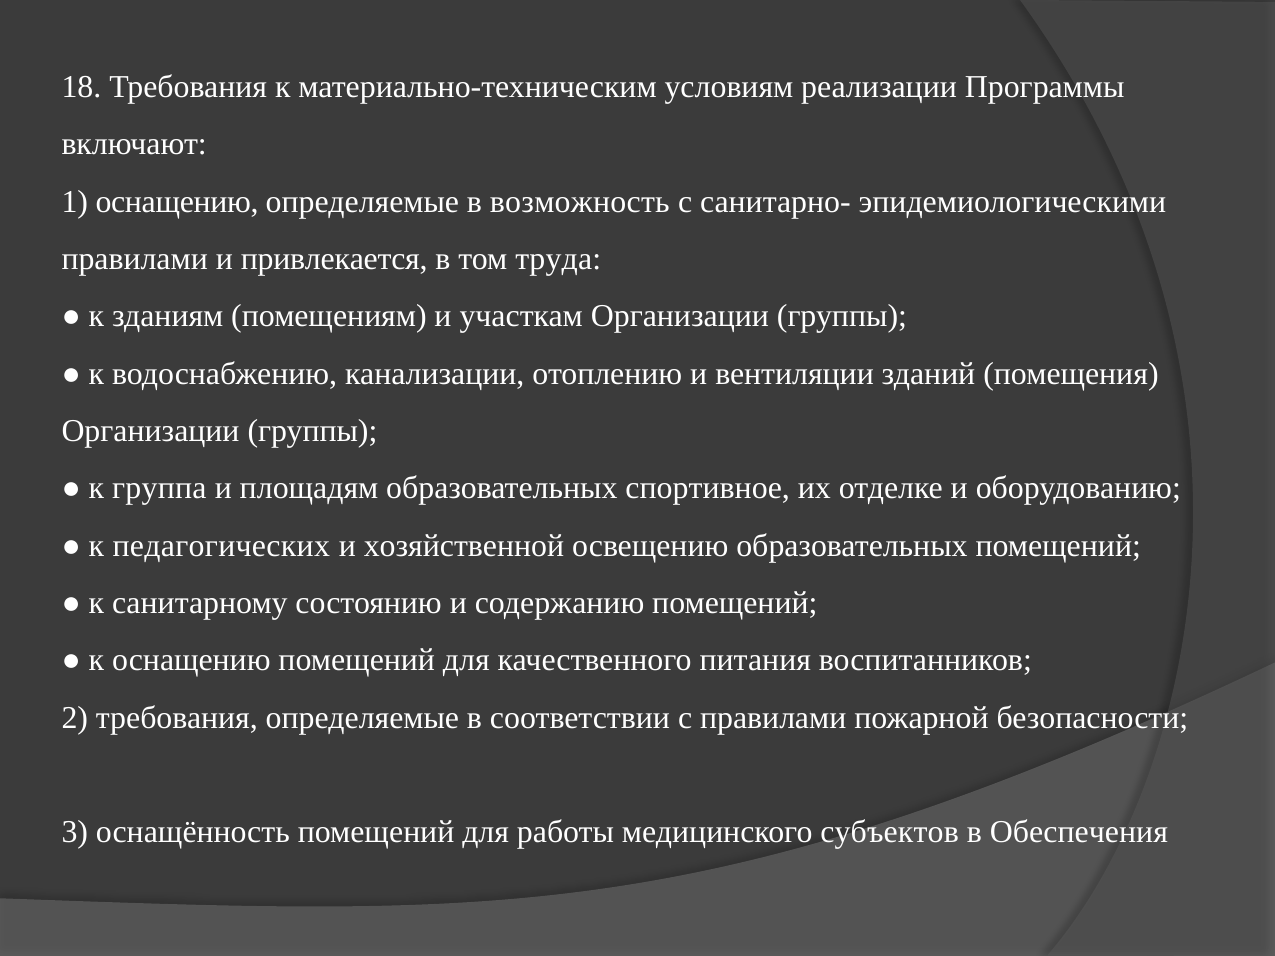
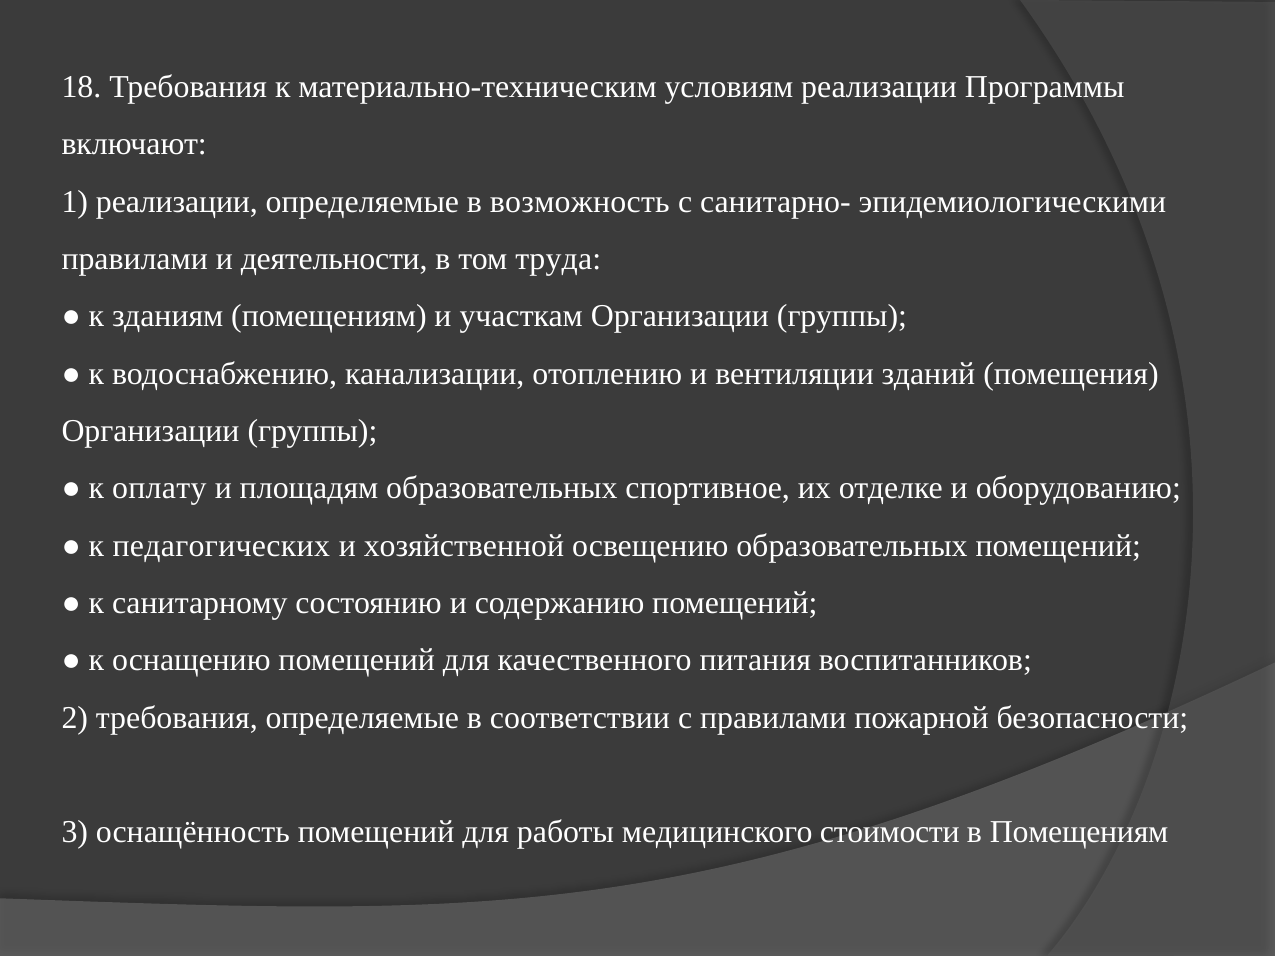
1 оснащению: оснащению -> реализации
привлекается: привлекается -> деятельности
группа: группа -> оплату
субъектов: субъектов -> стоимости
в Обеспечения: Обеспечения -> Помещениям
